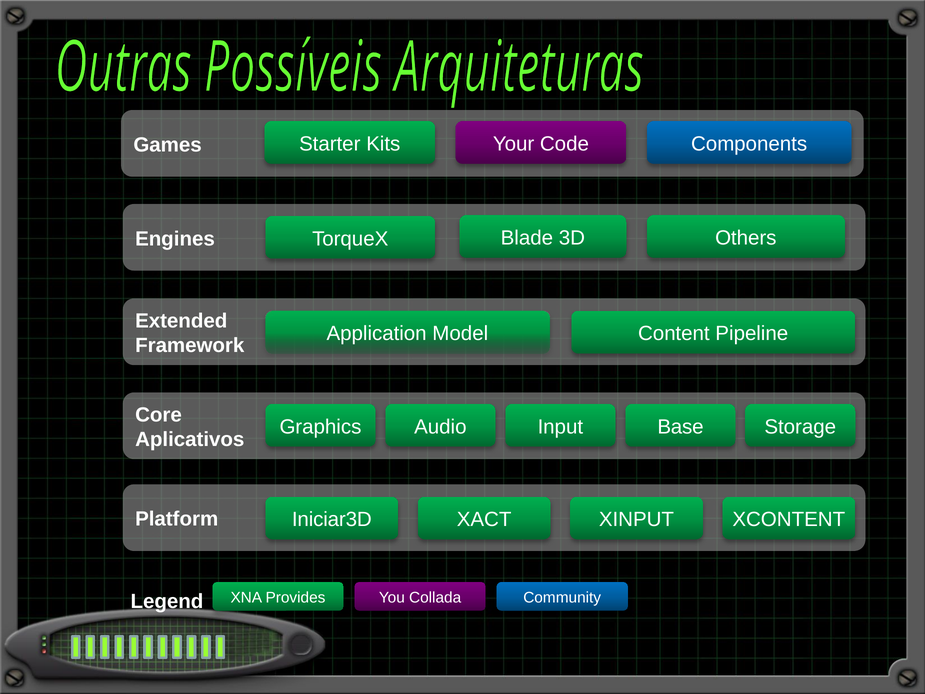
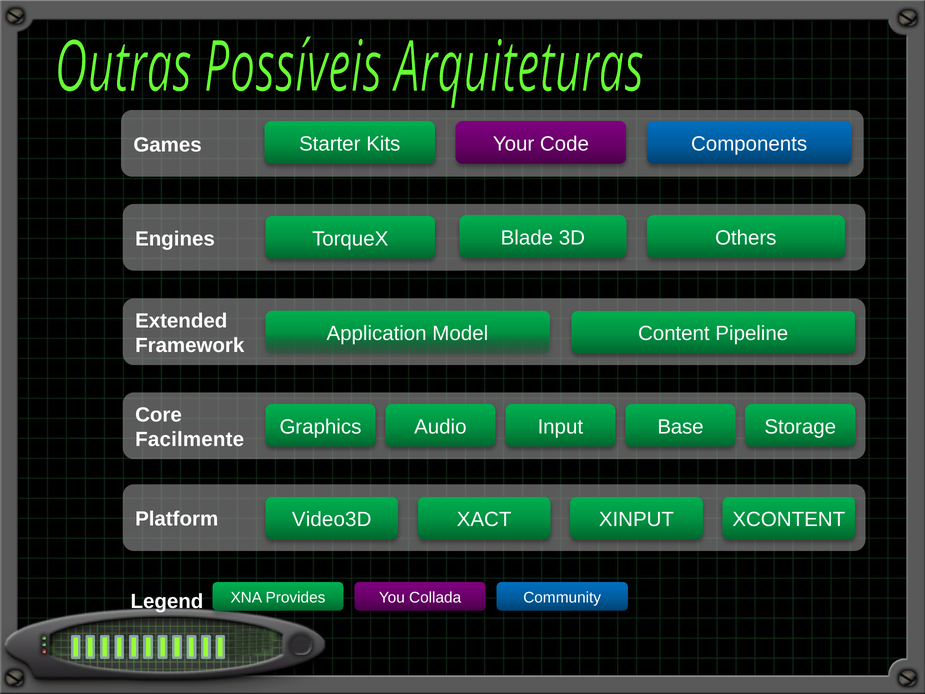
Aplicativos: Aplicativos -> Facilmente
Iniciar3D: Iniciar3D -> Video3D
